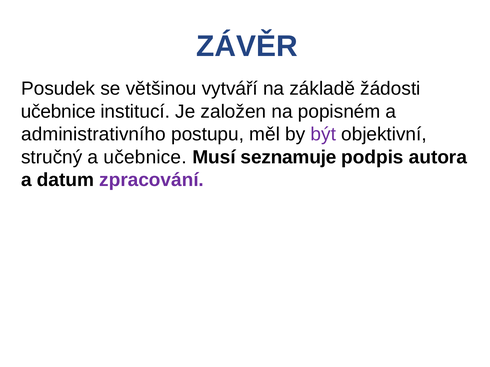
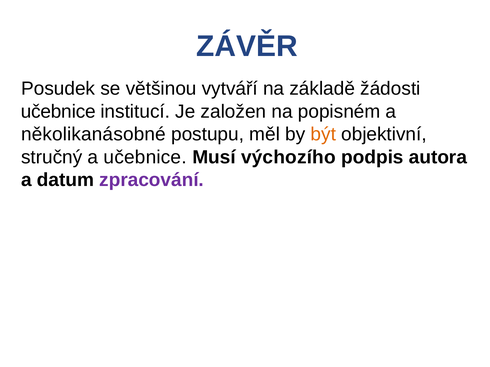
administrativního: administrativního -> několikanásobné
být colour: purple -> orange
seznamuje: seznamuje -> výchozího
